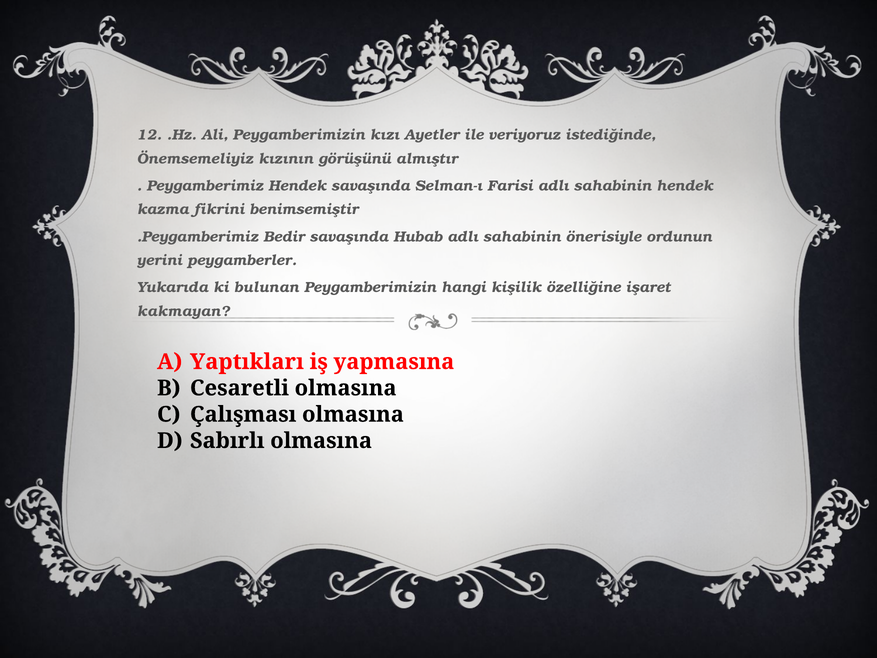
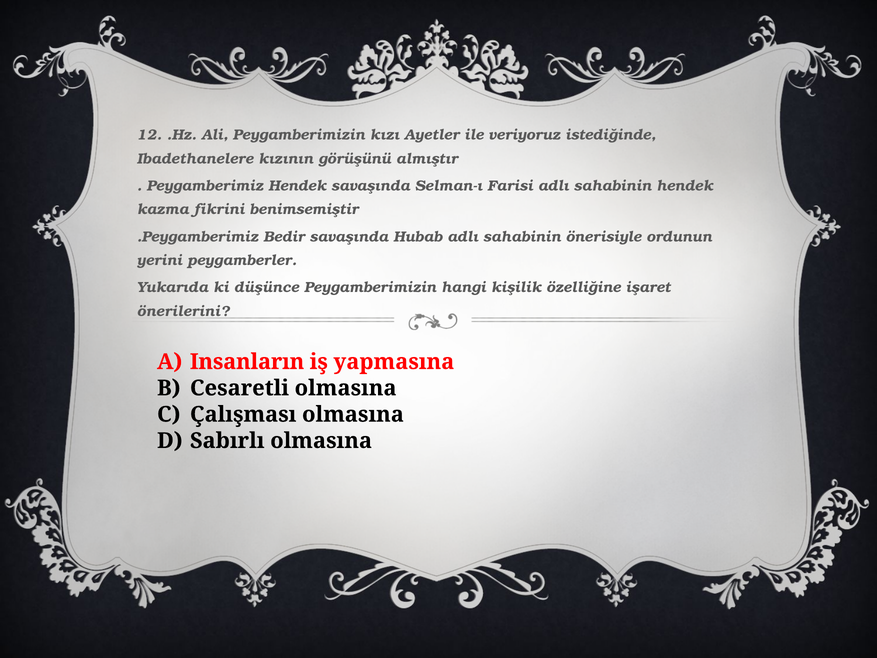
Önemsemeliyiz: Önemsemeliyiz -> Ibadethanelere
bulunan: bulunan -> düşünce
kakmayan: kakmayan -> önerilerini
Yaptıkları: Yaptıkları -> Insanların
